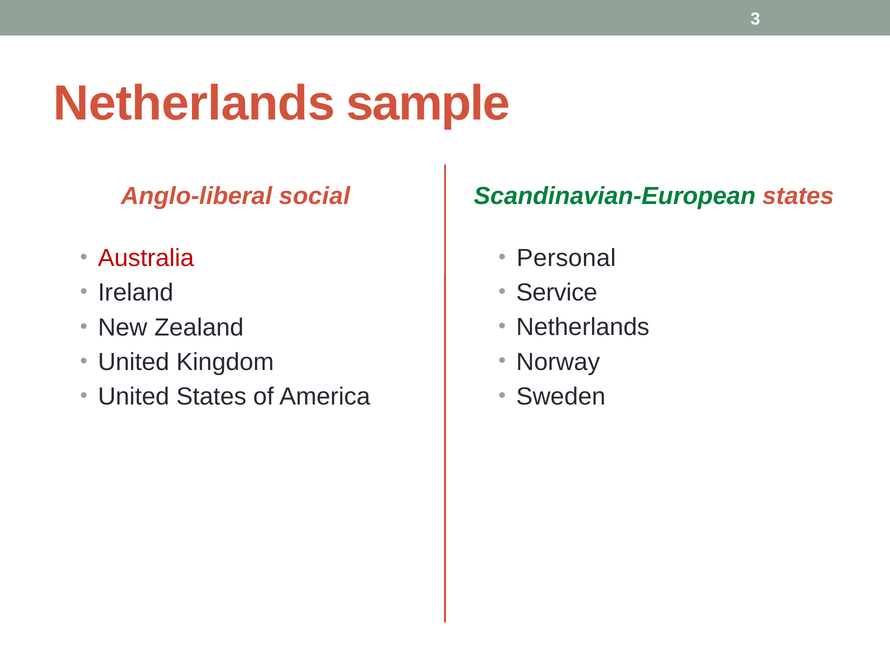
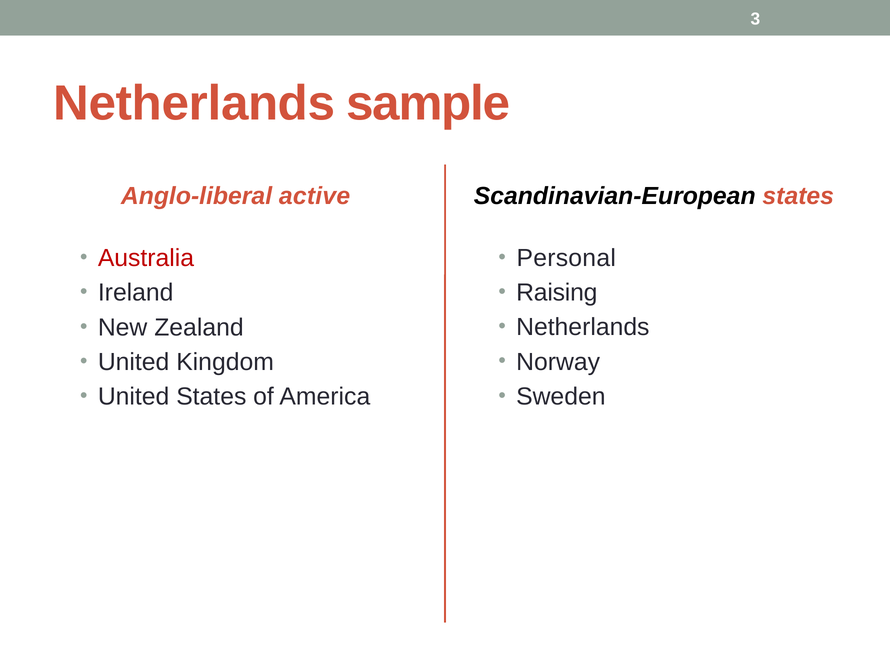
social: social -> active
Scandinavian-European colour: green -> black
Service: Service -> Raising
